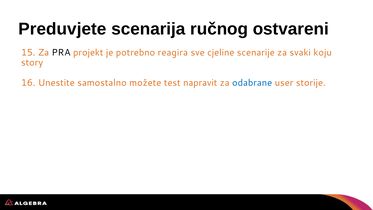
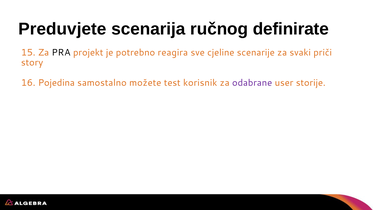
ostvareni: ostvareni -> definirate
koju: koju -> priči
Unestite: Unestite -> Pojedina
napravit: napravit -> korisnik
odabrane colour: blue -> purple
